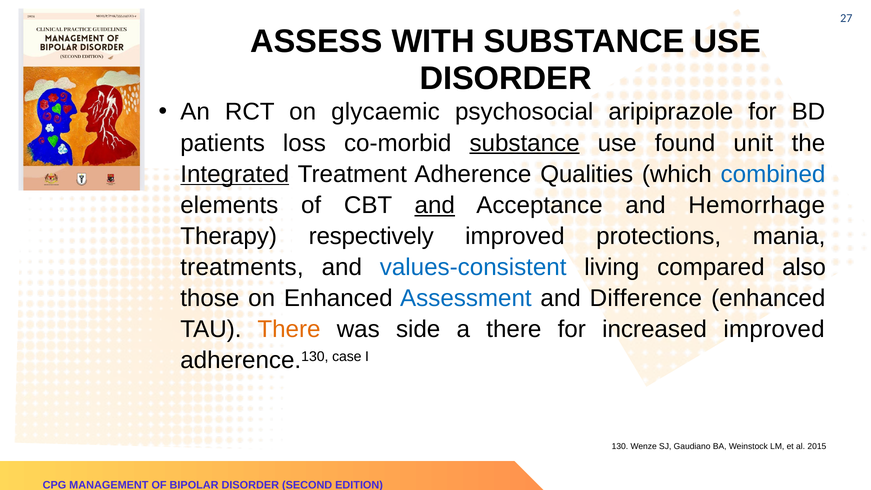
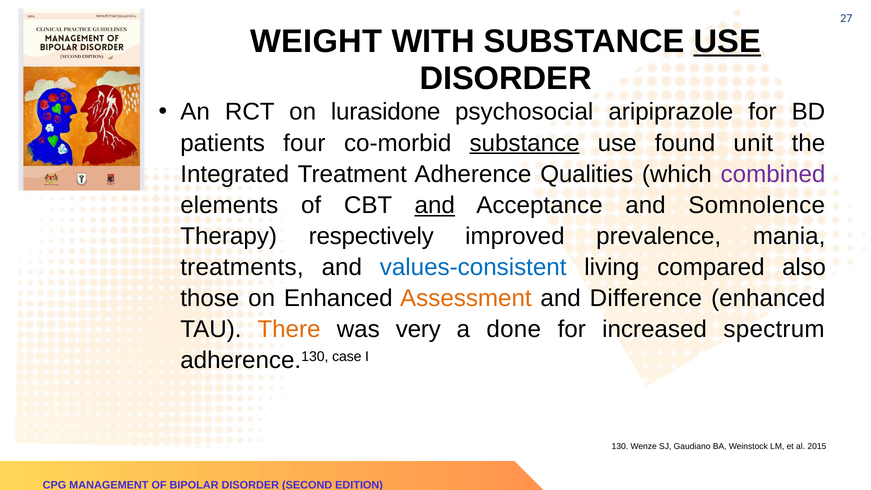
ASSESS: ASSESS -> WEIGHT
USE at (727, 41) underline: none -> present
glycaemic: glycaemic -> lurasidone
loss: loss -> four
Integrated underline: present -> none
combined colour: blue -> purple
Hemorrhage: Hemorrhage -> Somnolence
protections: protections -> prevalence
Assessment colour: blue -> orange
side: side -> very
a there: there -> done
increased improved: improved -> spectrum
